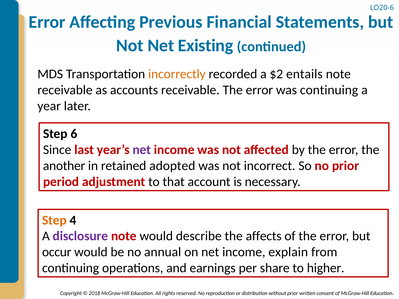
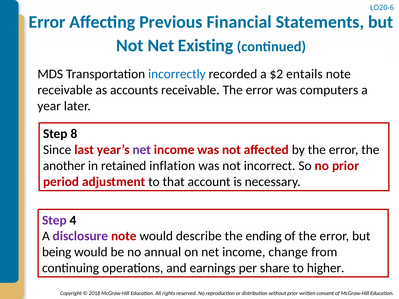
incorrectly colour: orange -> blue
was continuing: continuing -> computers
6: 6 -> 8
adopted: adopted -> inflation
Step at (54, 220) colour: orange -> purple
affects: affects -> ending
occur: occur -> being
explain: explain -> change
